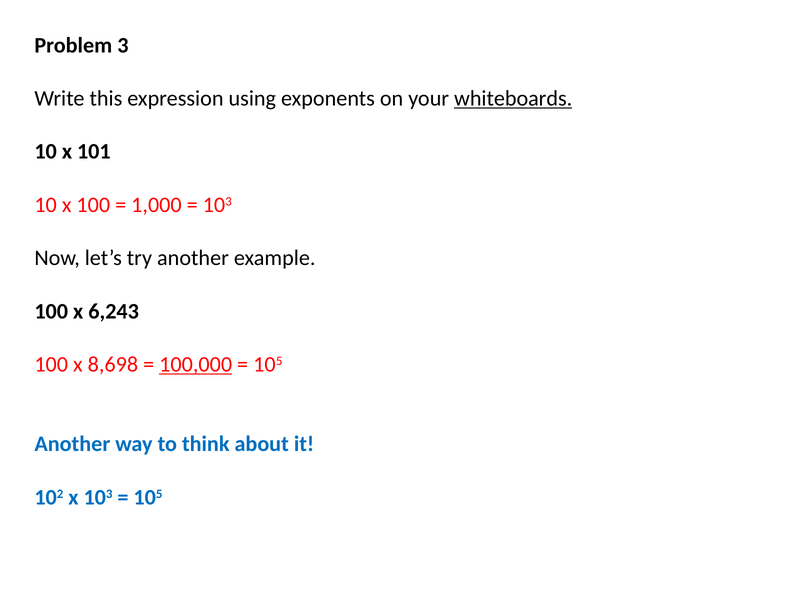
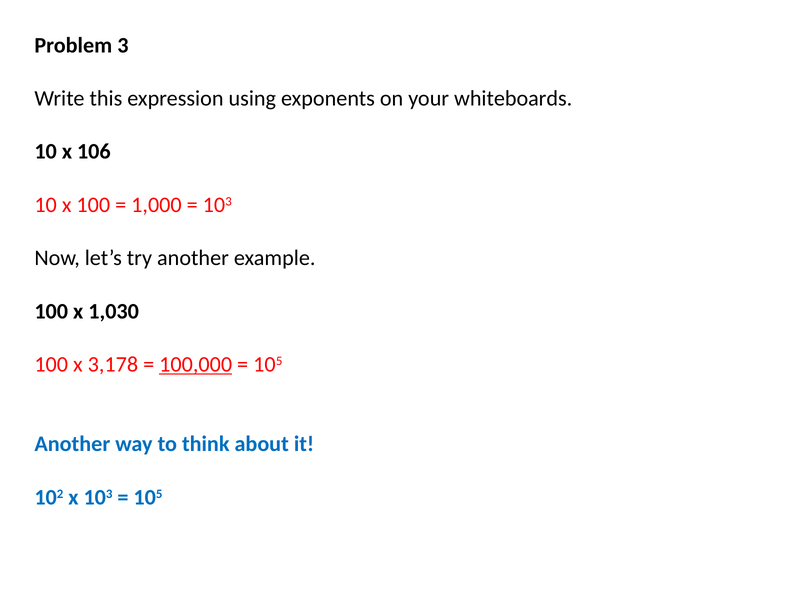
whiteboards underline: present -> none
101: 101 -> 106
6,243: 6,243 -> 1,030
8,698: 8,698 -> 3,178
